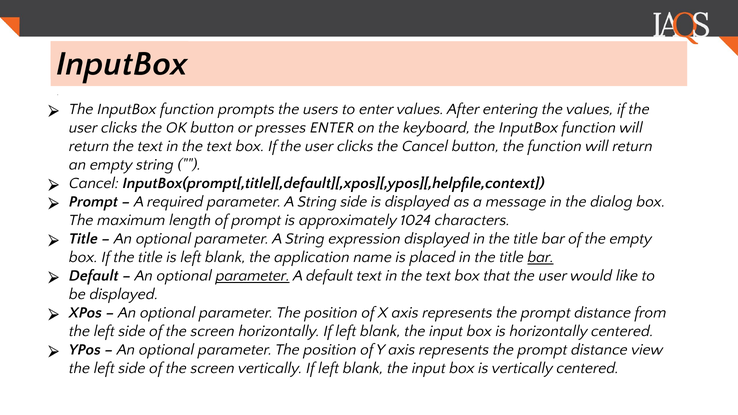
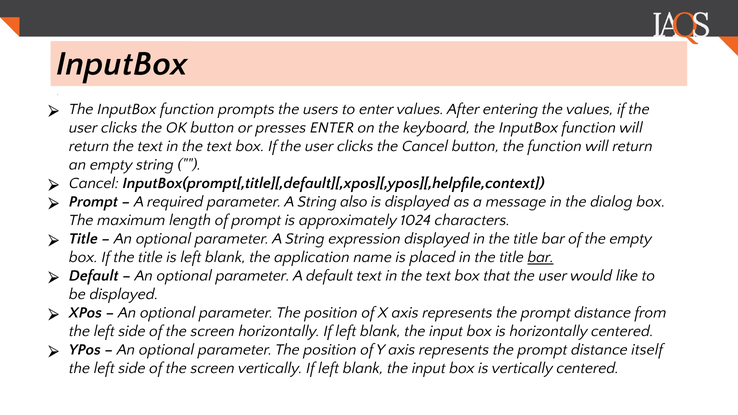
String side: side -> also
parameter at (253, 276) underline: present -> none
view: view -> itself
